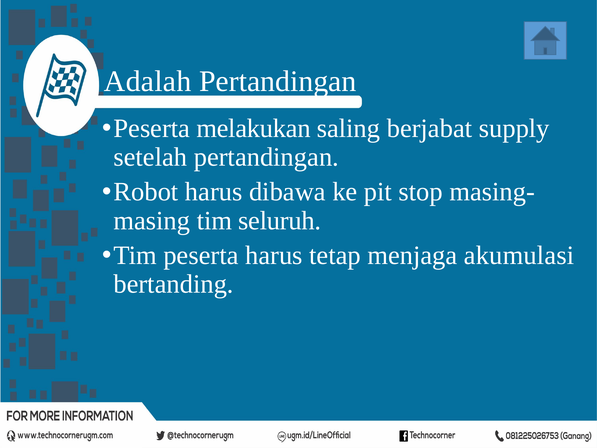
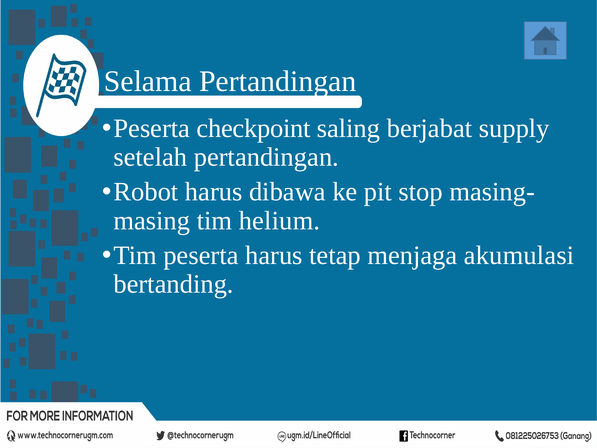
Adalah: Adalah -> Selama
melakukan: melakukan -> checkpoint
seluruh: seluruh -> helium
